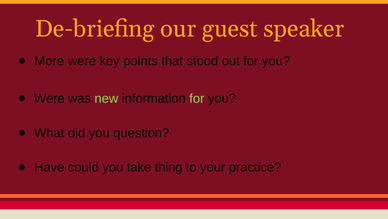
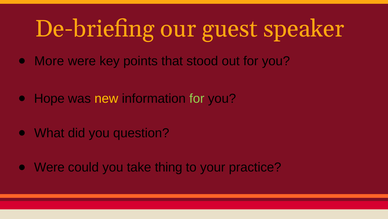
Were at (49, 98): Were -> Hope
new colour: light green -> yellow
Have at (49, 167): Have -> Were
